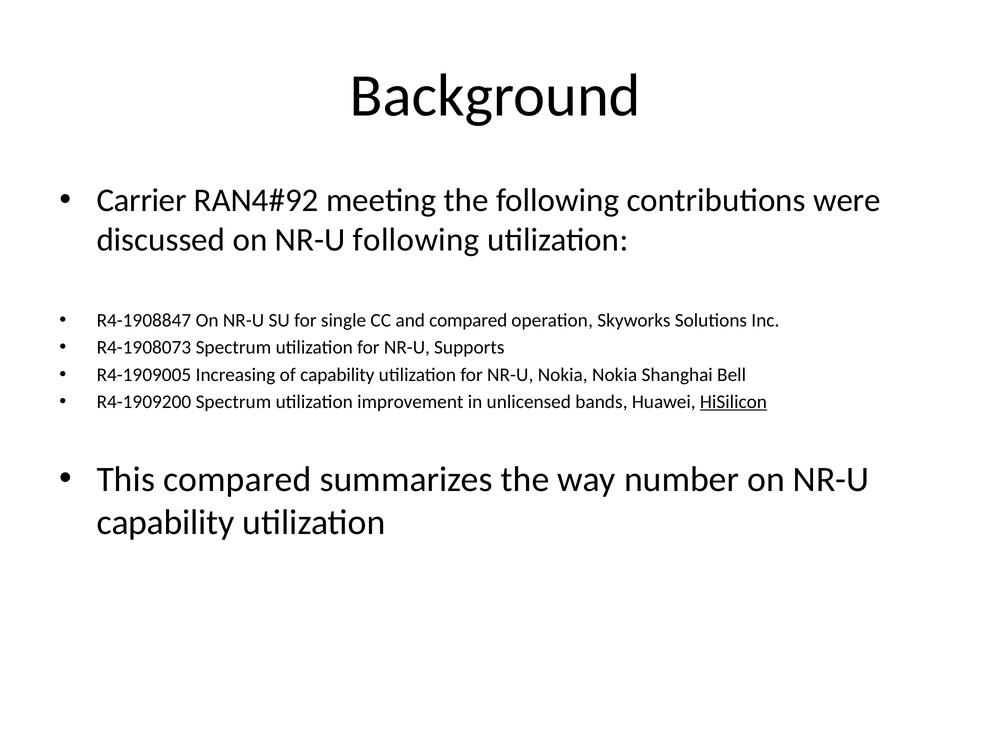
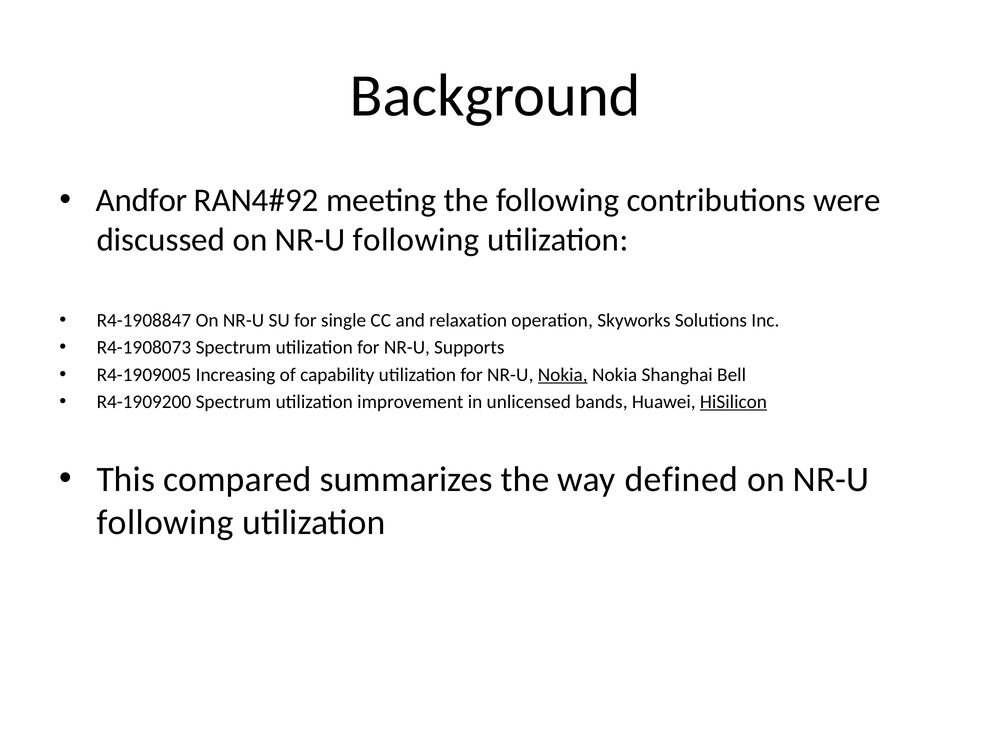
Carrier: Carrier -> Andfor
and compared: compared -> relaxation
Nokia at (563, 375) underline: none -> present
number: number -> defined
capability at (165, 523): capability -> following
